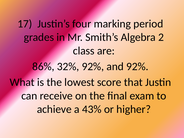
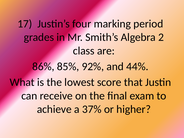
32%: 32% -> 85%
and 92%: 92% -> 44%
43%: 43% -> 37%
